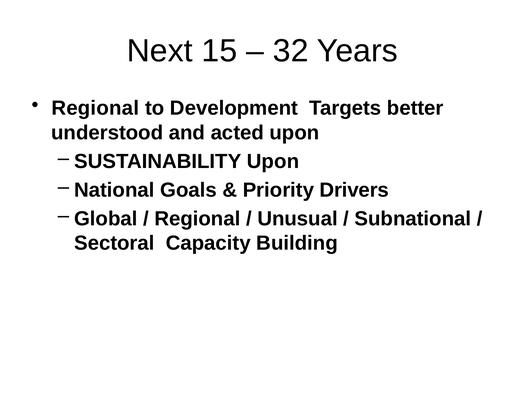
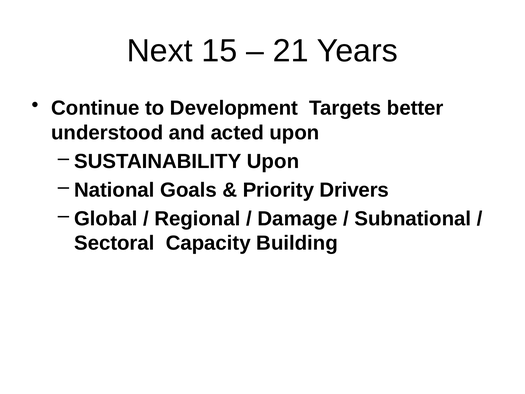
32: 32 -> 21
Regional at (95, 108): Regional -> Continue
Unusual: Unusual -> Damage
